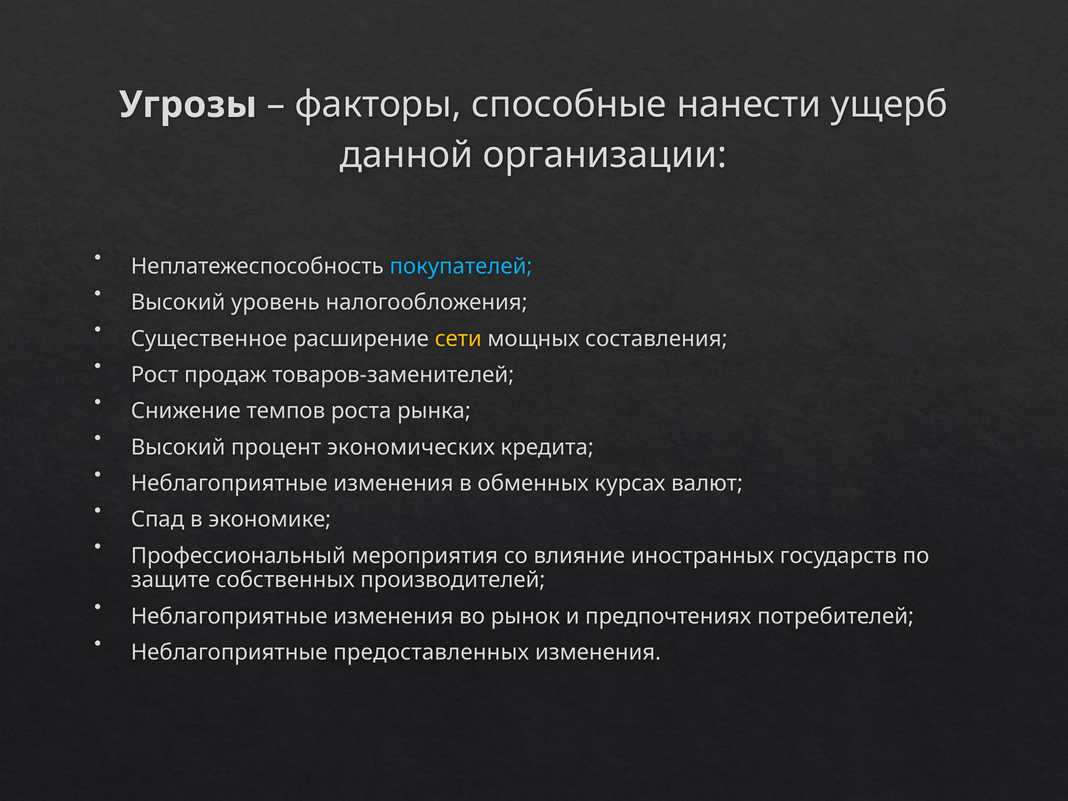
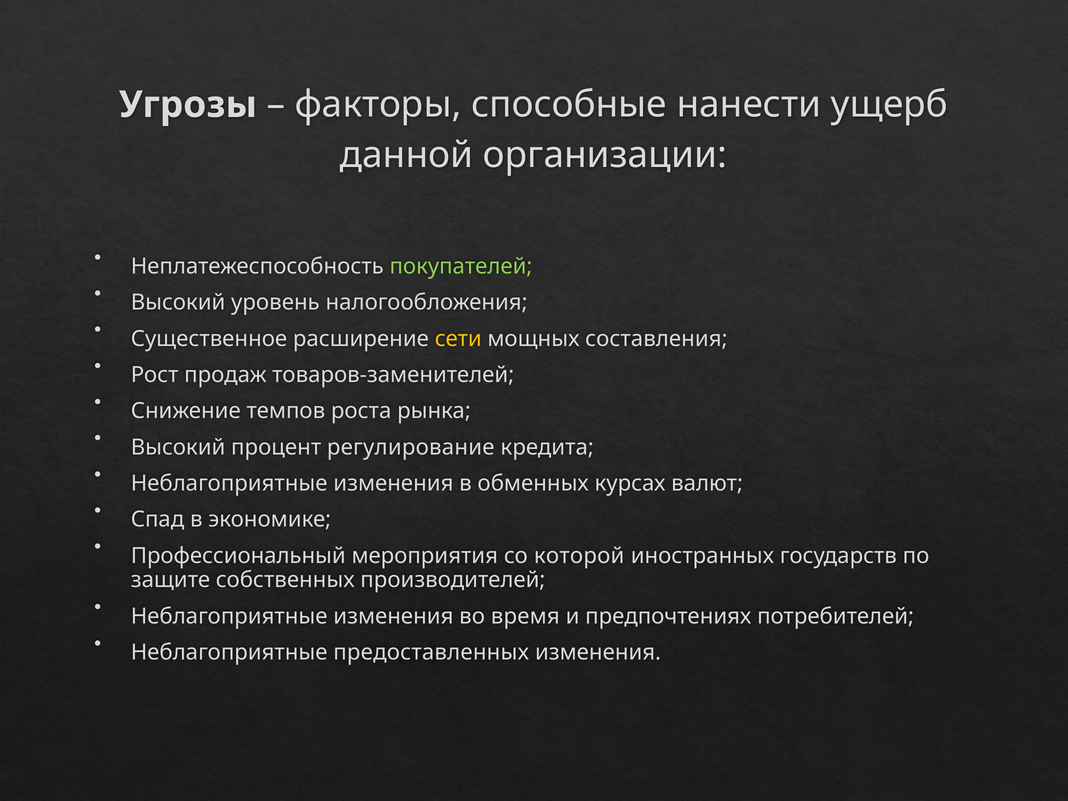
покупателей colour: light blue -> light green
экономических: экономических -> регулирование
влияние: влияние -> которой
рынок: рынок -> время
